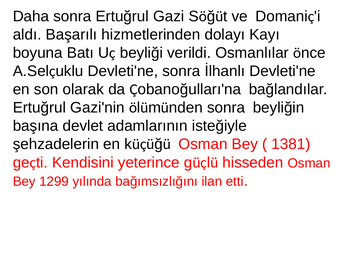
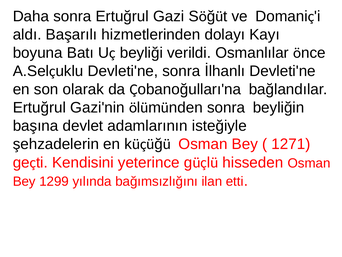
1381: 1381 -> 1271
